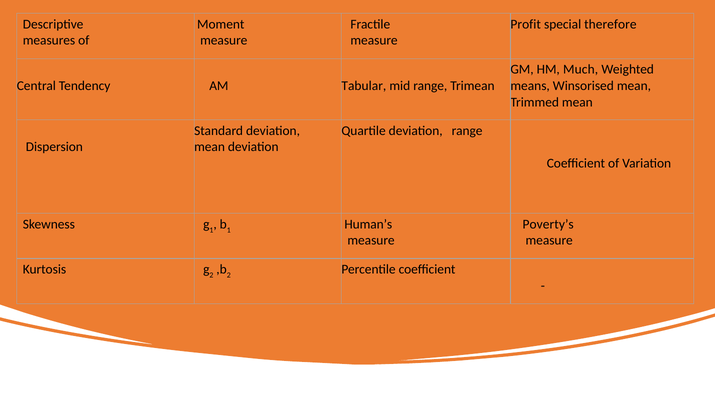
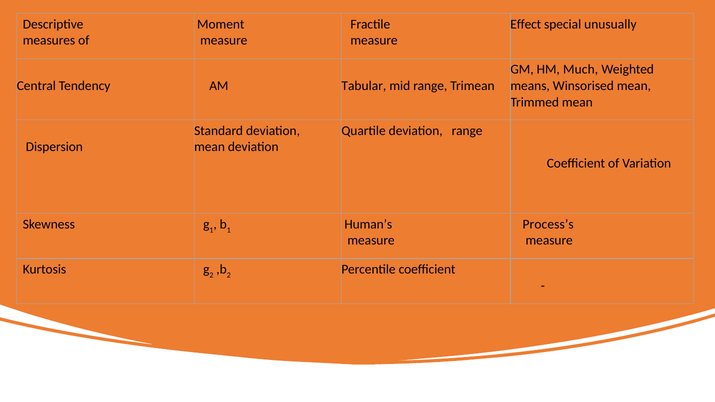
Profit: Profit -> Effect
therefore: therefore -> unusually
Poverty’s: Poverty’s -> Process’s
